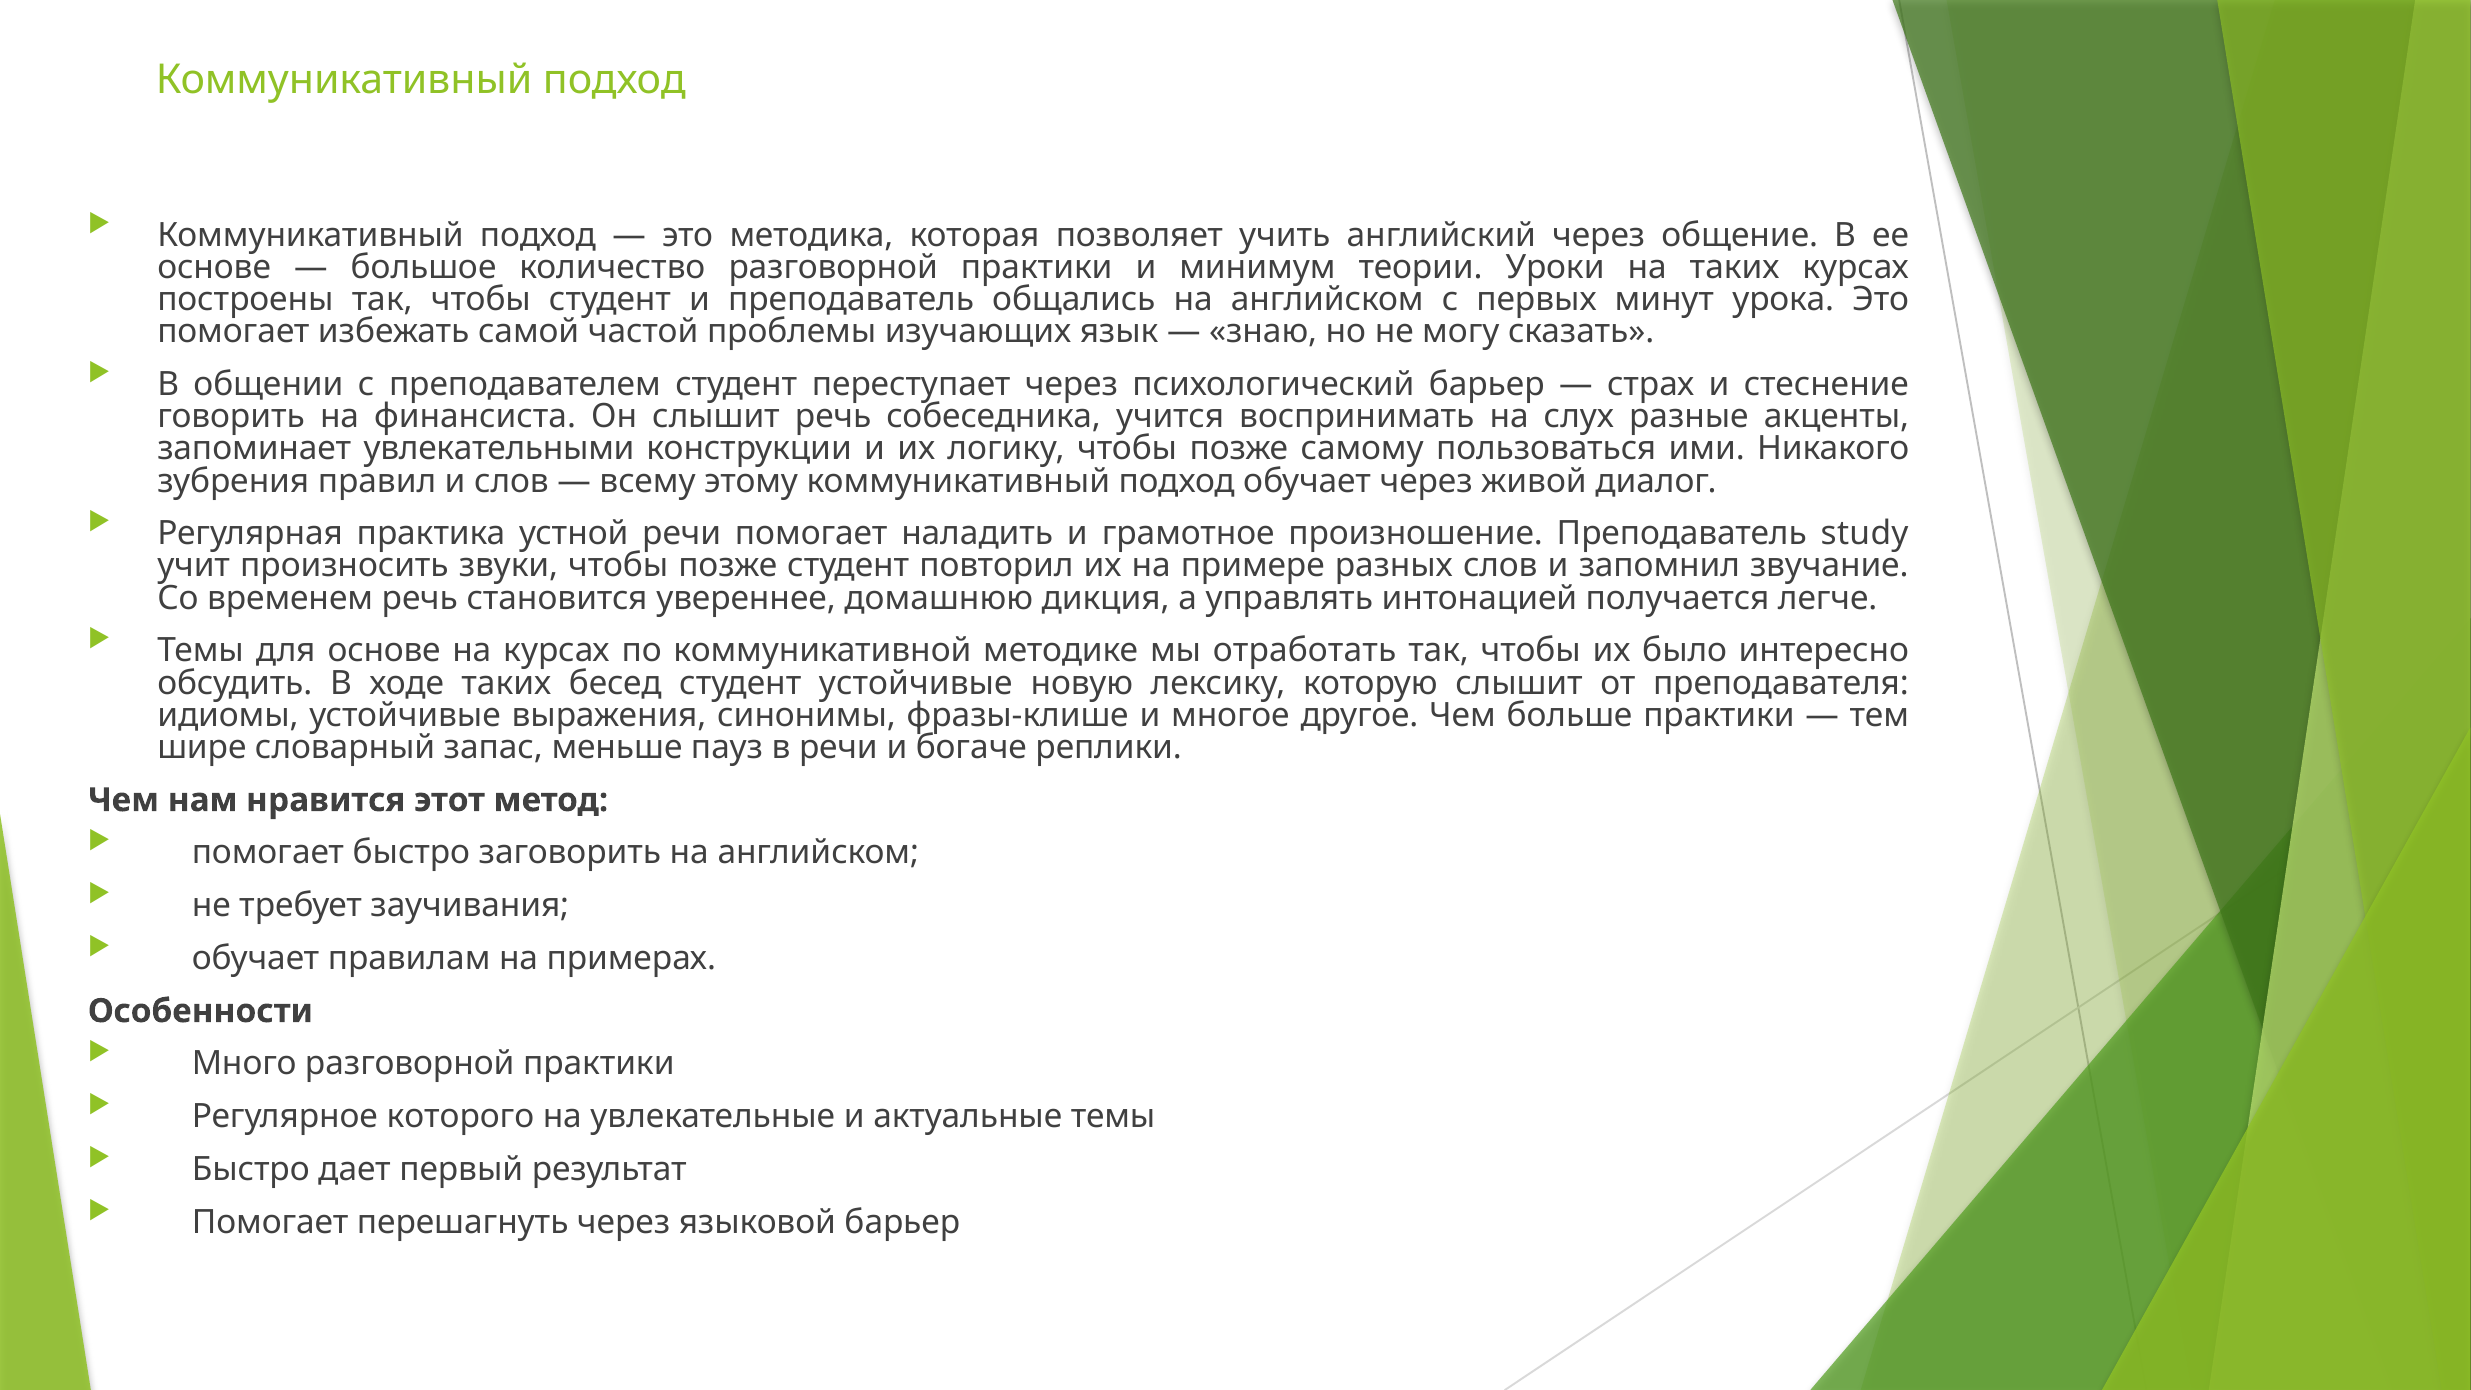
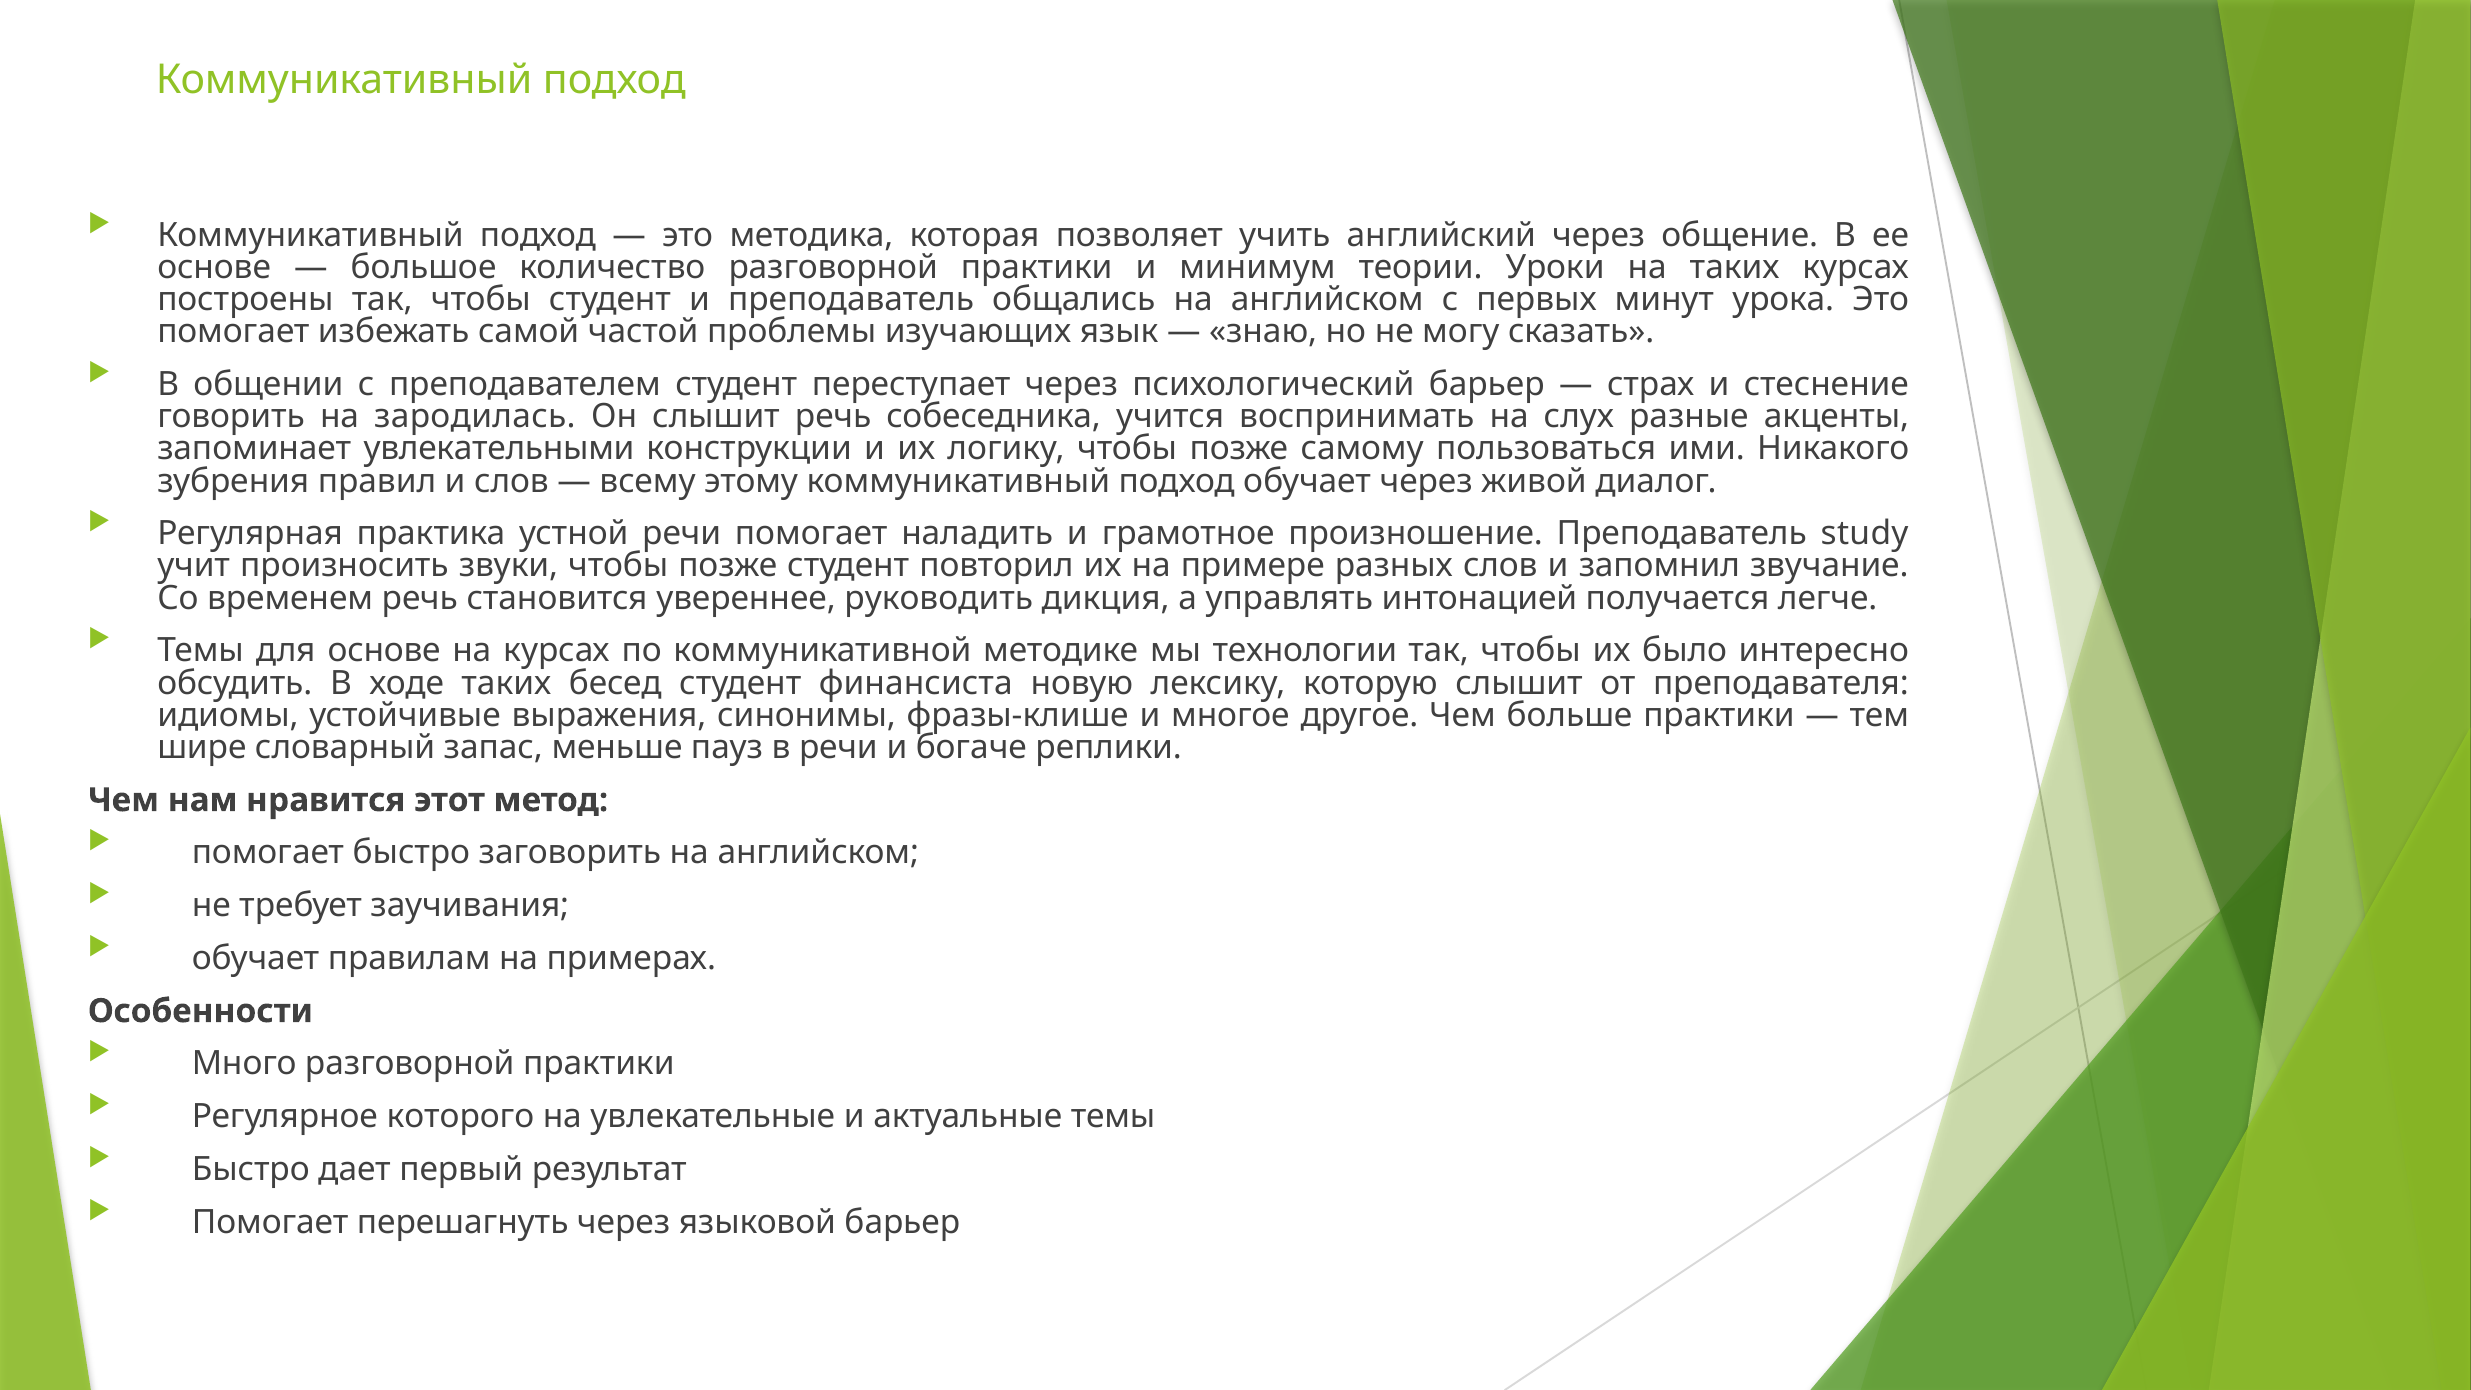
финансиста: финансиста -> зародилась
домашнюю: домашнюю -> руководить
отработать: отработать -> технологии
студент устойчивые: устойчивые -> финансиста
